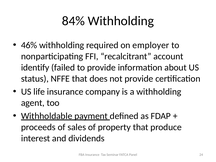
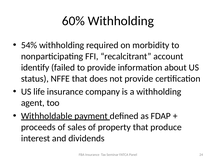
84%: 84% -> 60%
46%: 46% -> 54%
employer: employer -> morbidity
